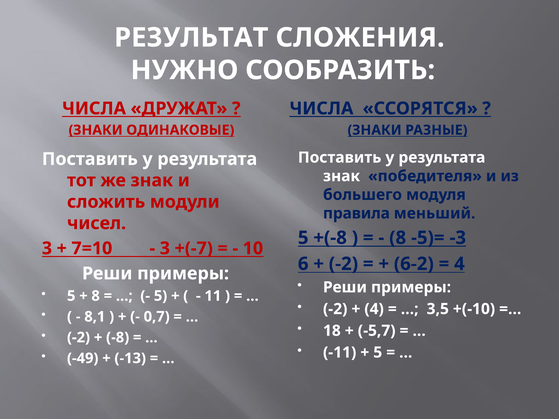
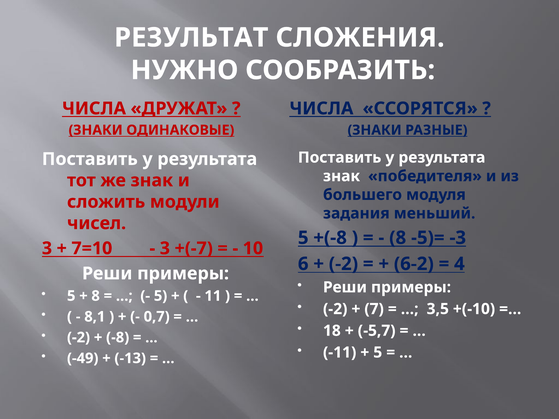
правила: правила -> задания
4 at (374, 309): 4 -> 7
